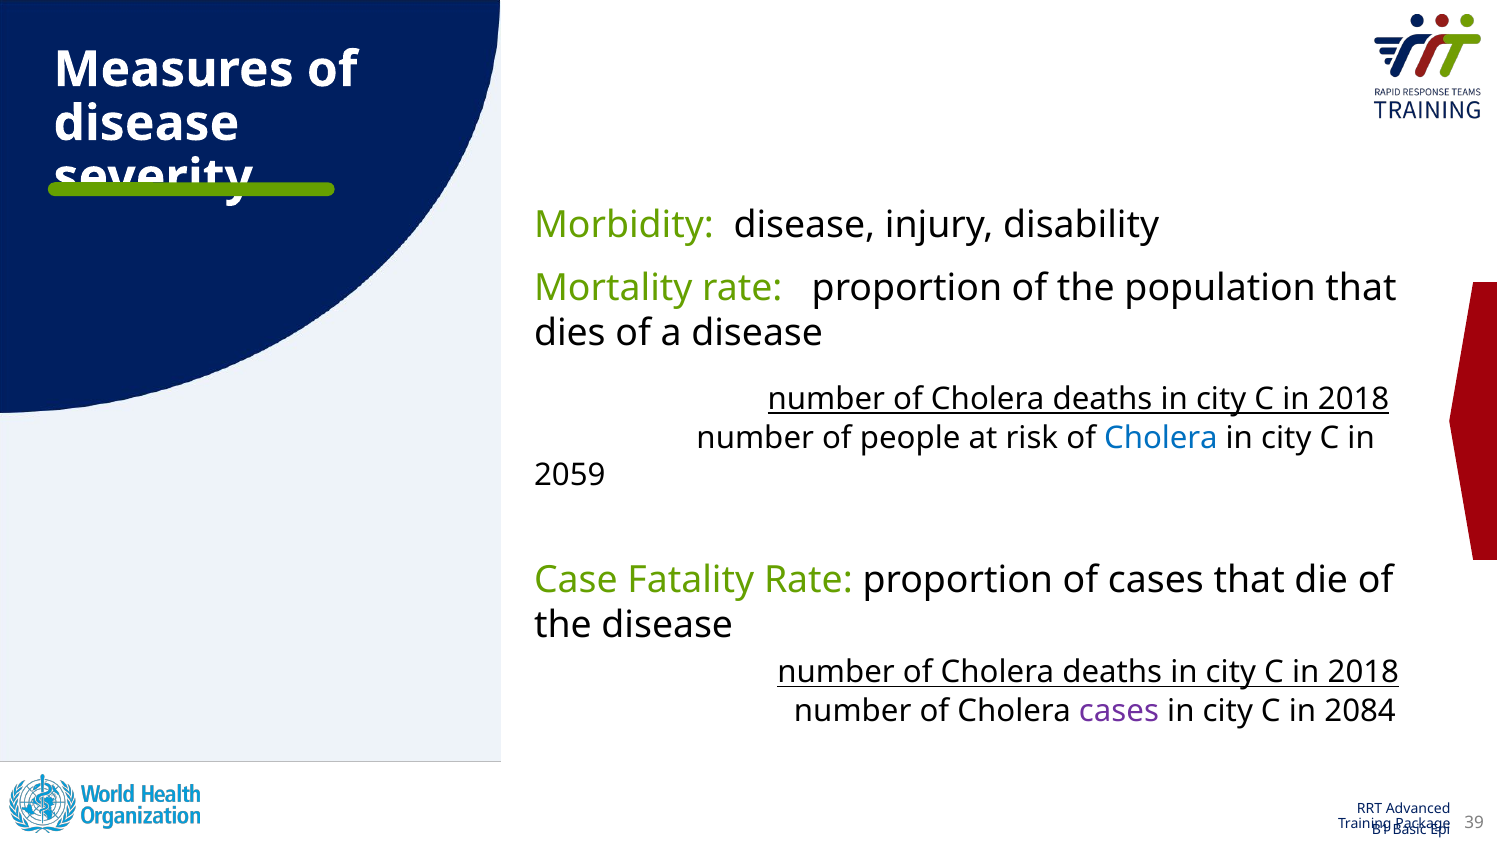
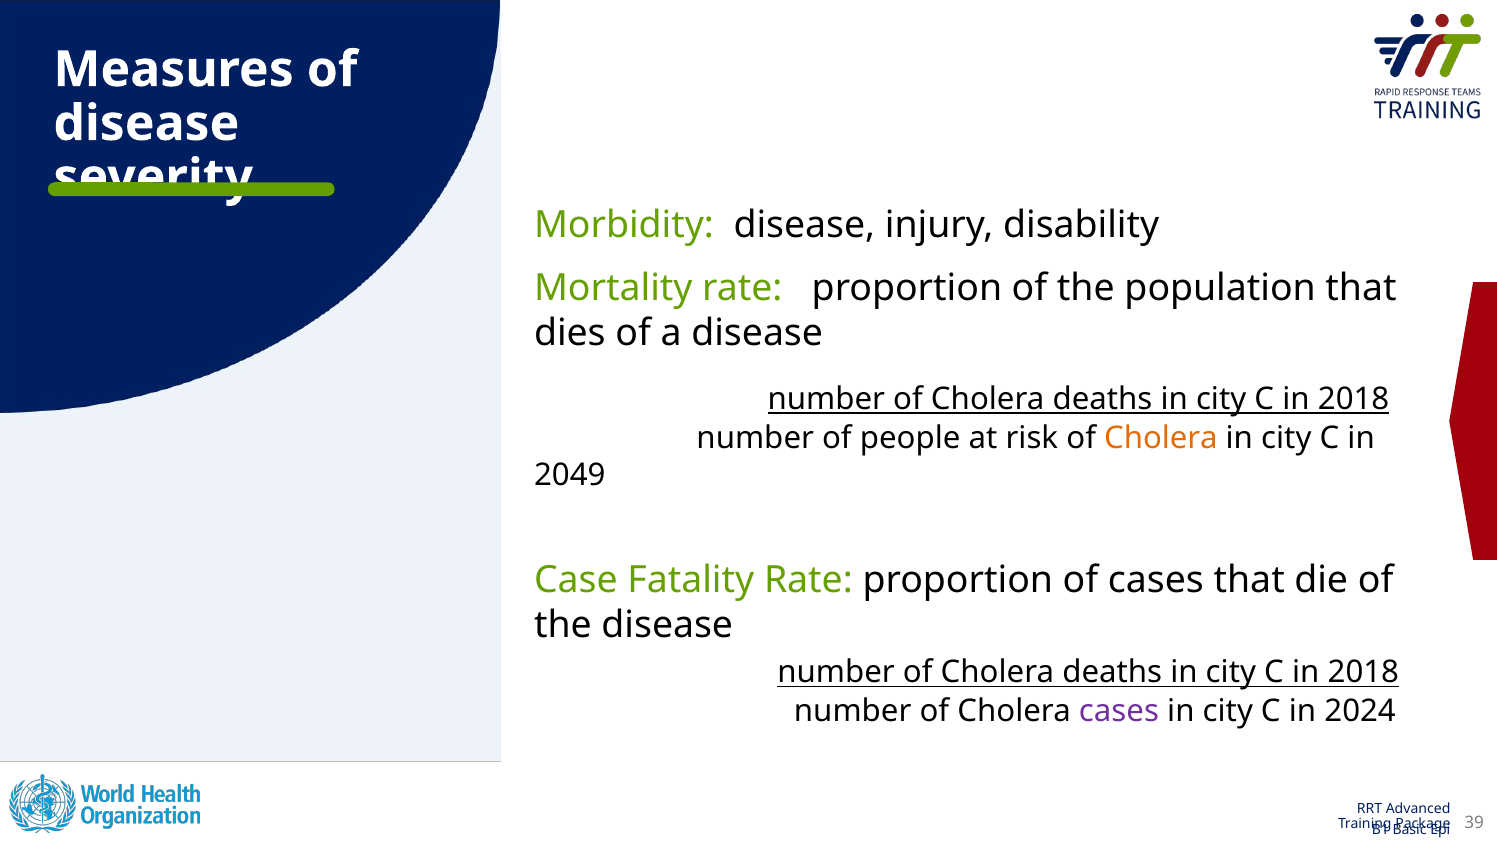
Cholera at (1161, 438) colour: blue -> orange
2059: 2059 -> 2049
2084: 2084 -> 2024
